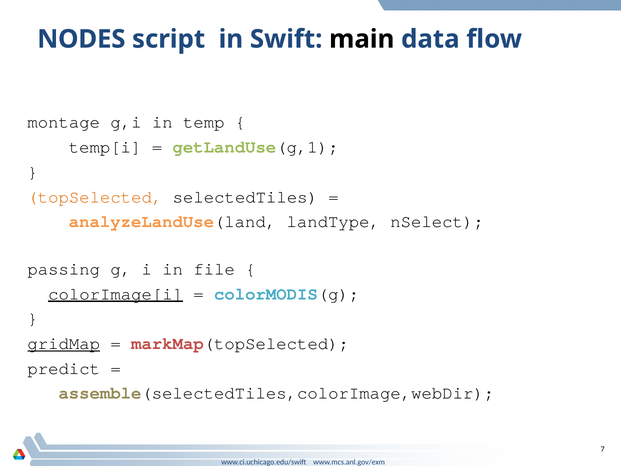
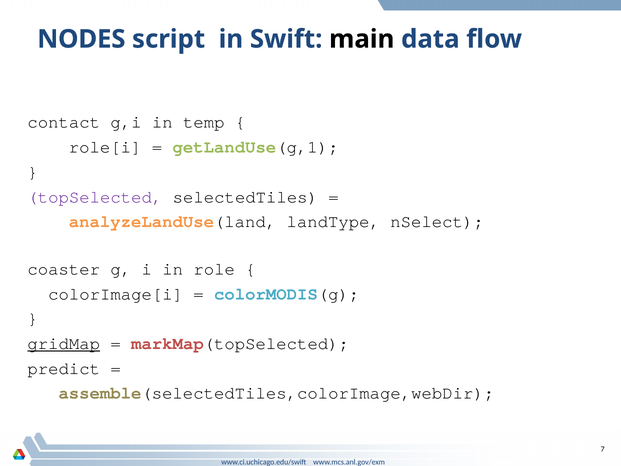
montage: montage -> contact
temp[i: temp[i -> role[i
topSelected colour: orange -> purple
passing: passing -> coaster
file: file -> role
colorImage[i underline: present -> none
